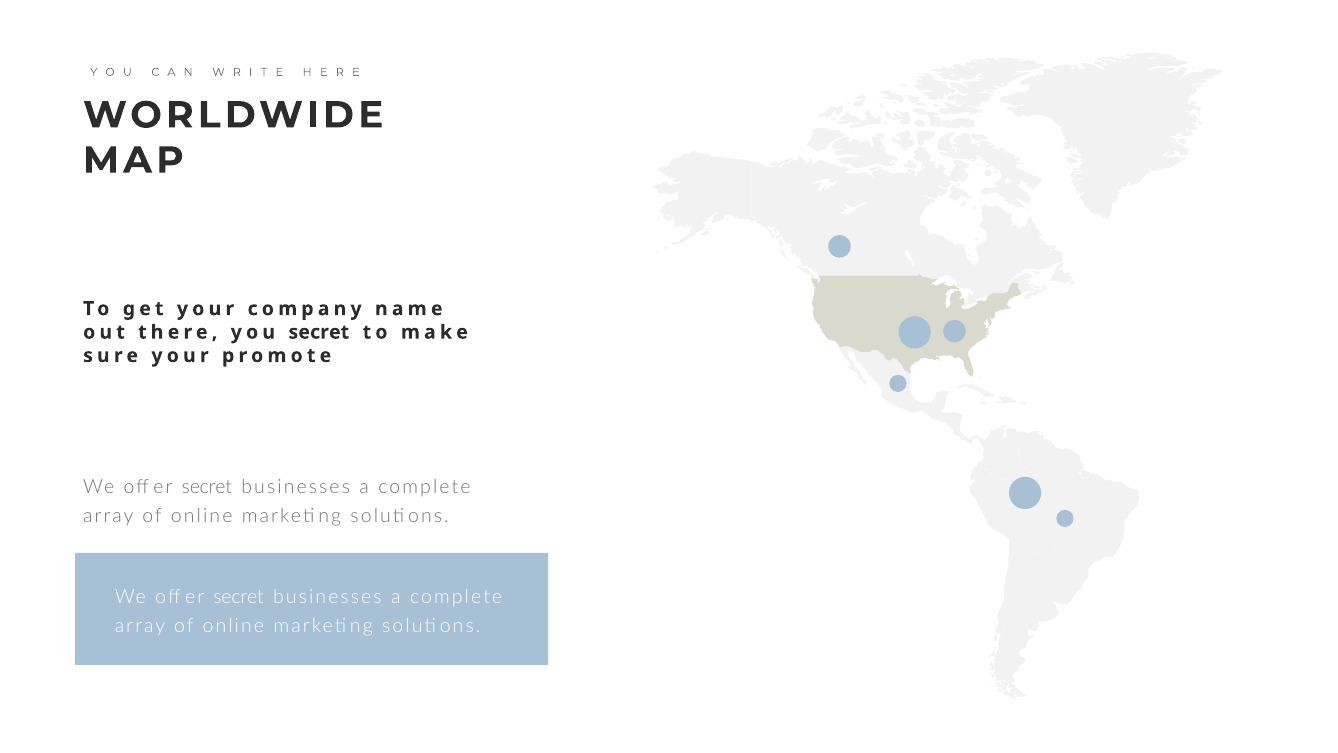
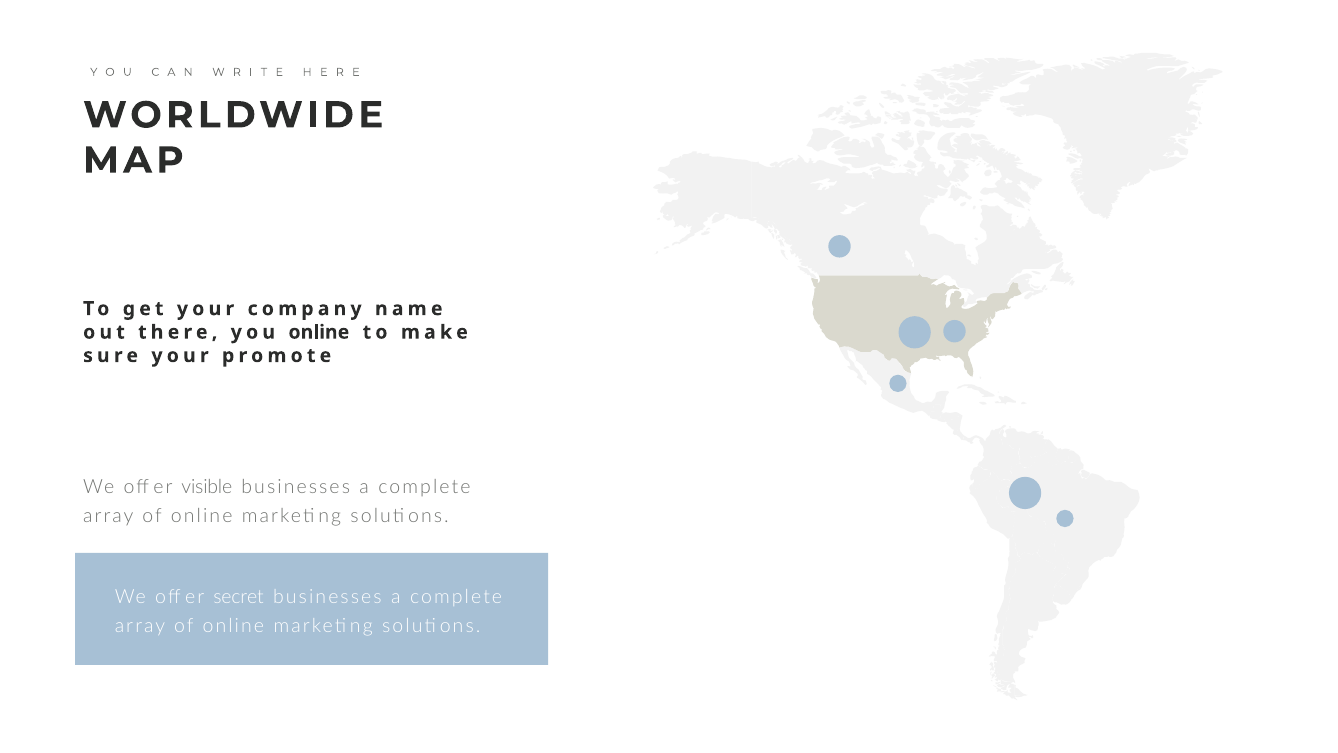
you secret: secret -> online
secret at (207, 487): secret -> visible
